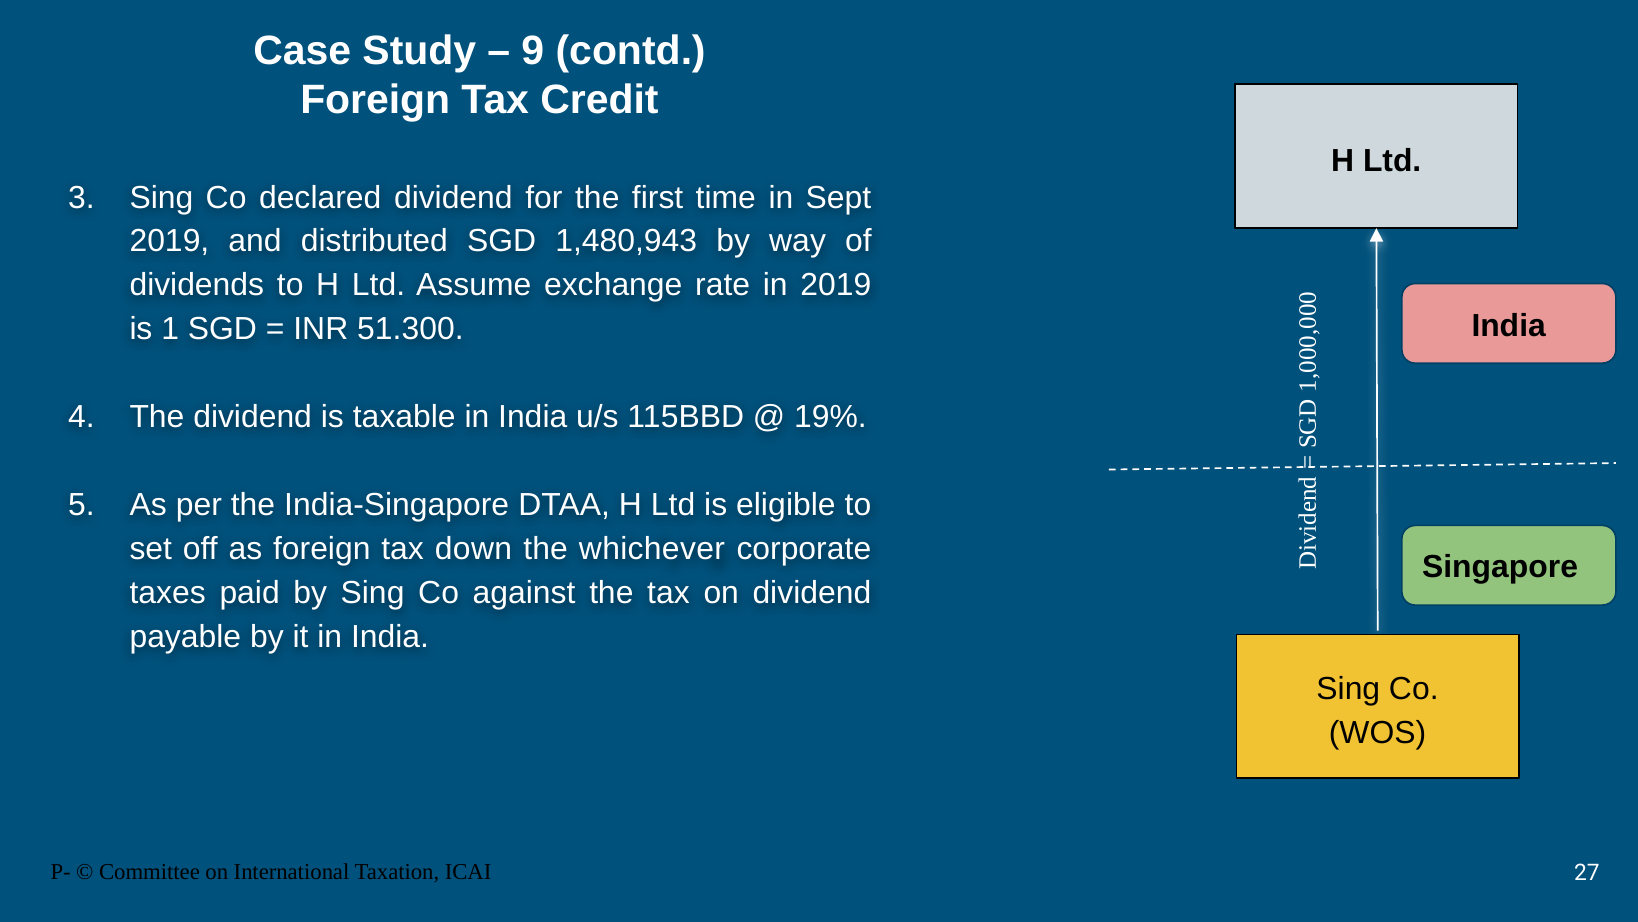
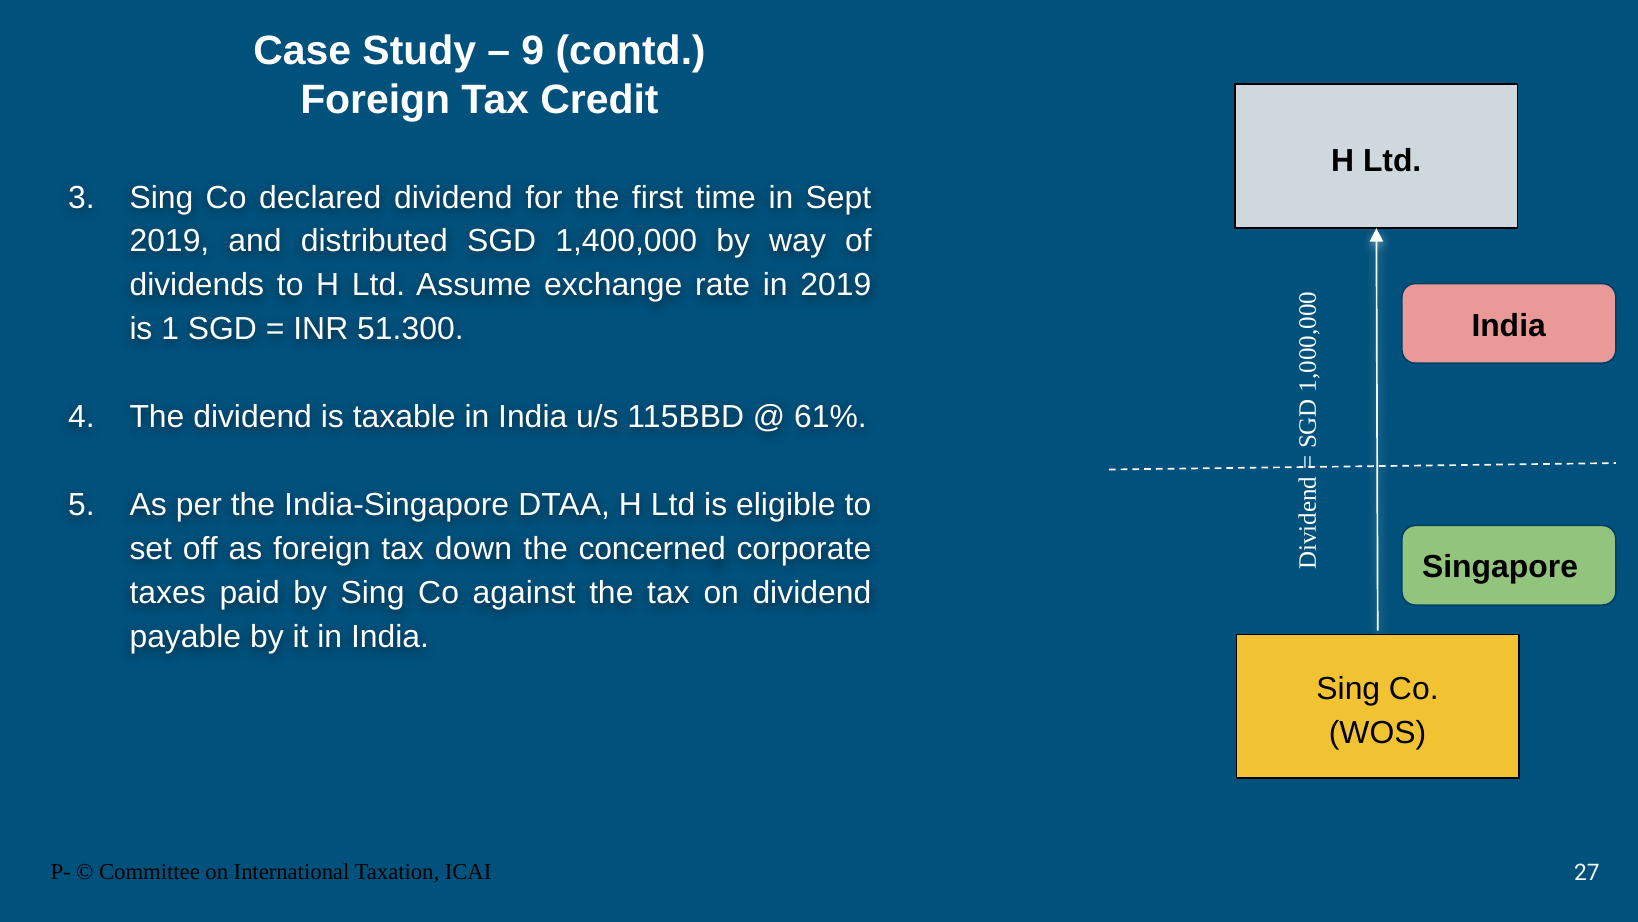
1,480,943: 1,480,943 -> 1,400,000
19%: 19% -> 61%
whichever: whichever -> concerned
